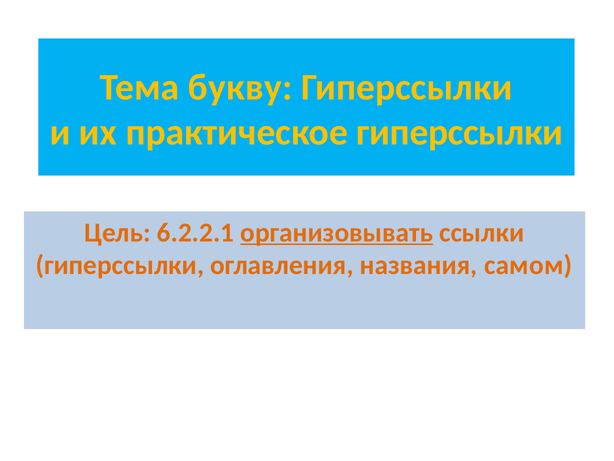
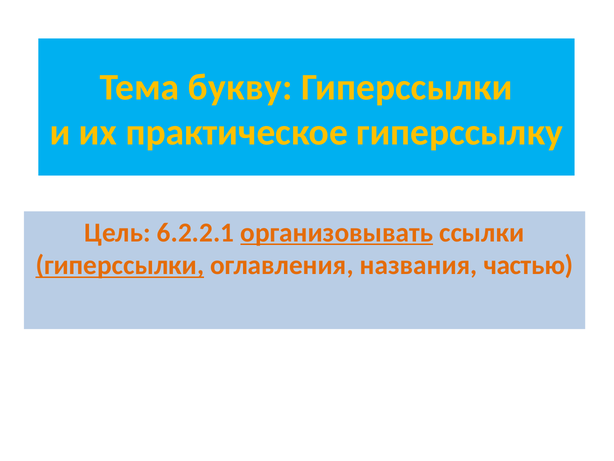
практическое гиперссылки: гиперссылки -> гиперссылку
гиперссылки at (120, 265) underline: none -> present
самом: самом -> частью
